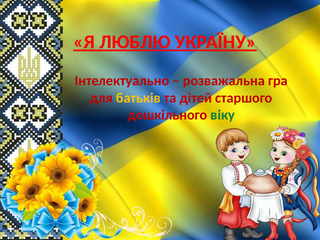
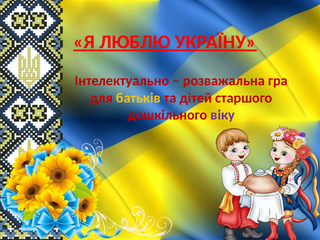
віку colour: green -> purple
